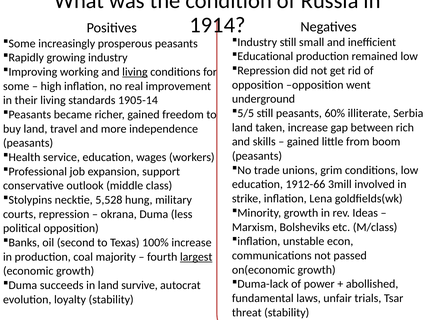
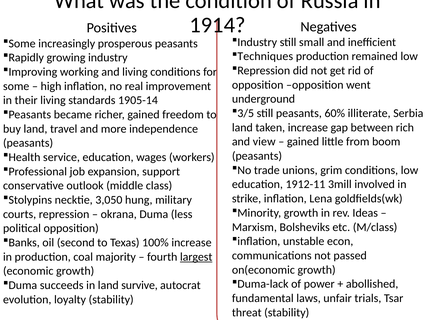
Educational: Educational -> Techniques
living at (135, 72) underline: present -> none
5/5: 5/5 -> 3/5
skills: skills -> view
1912-66: 1912-66 -> 1912-11
5,528: 5,528 -> 3,050
